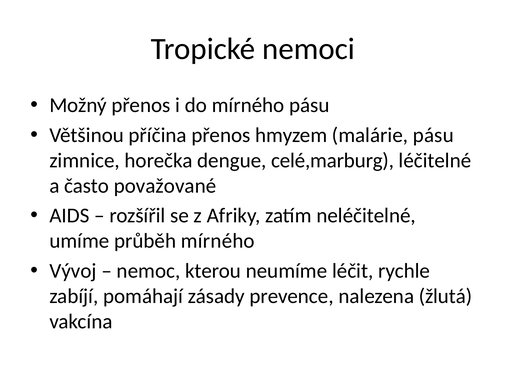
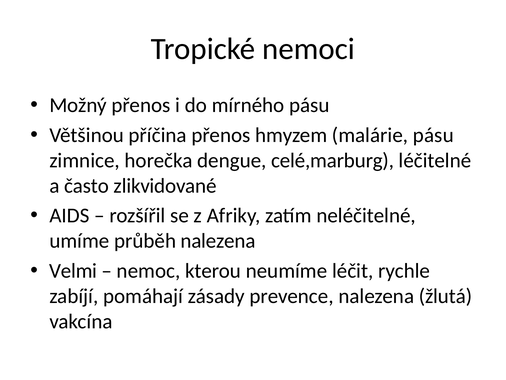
považované: považované -> zlikvidované
průběh mírného: mírného -> nalezena
Vývoj: Vývoj -> Velmi
